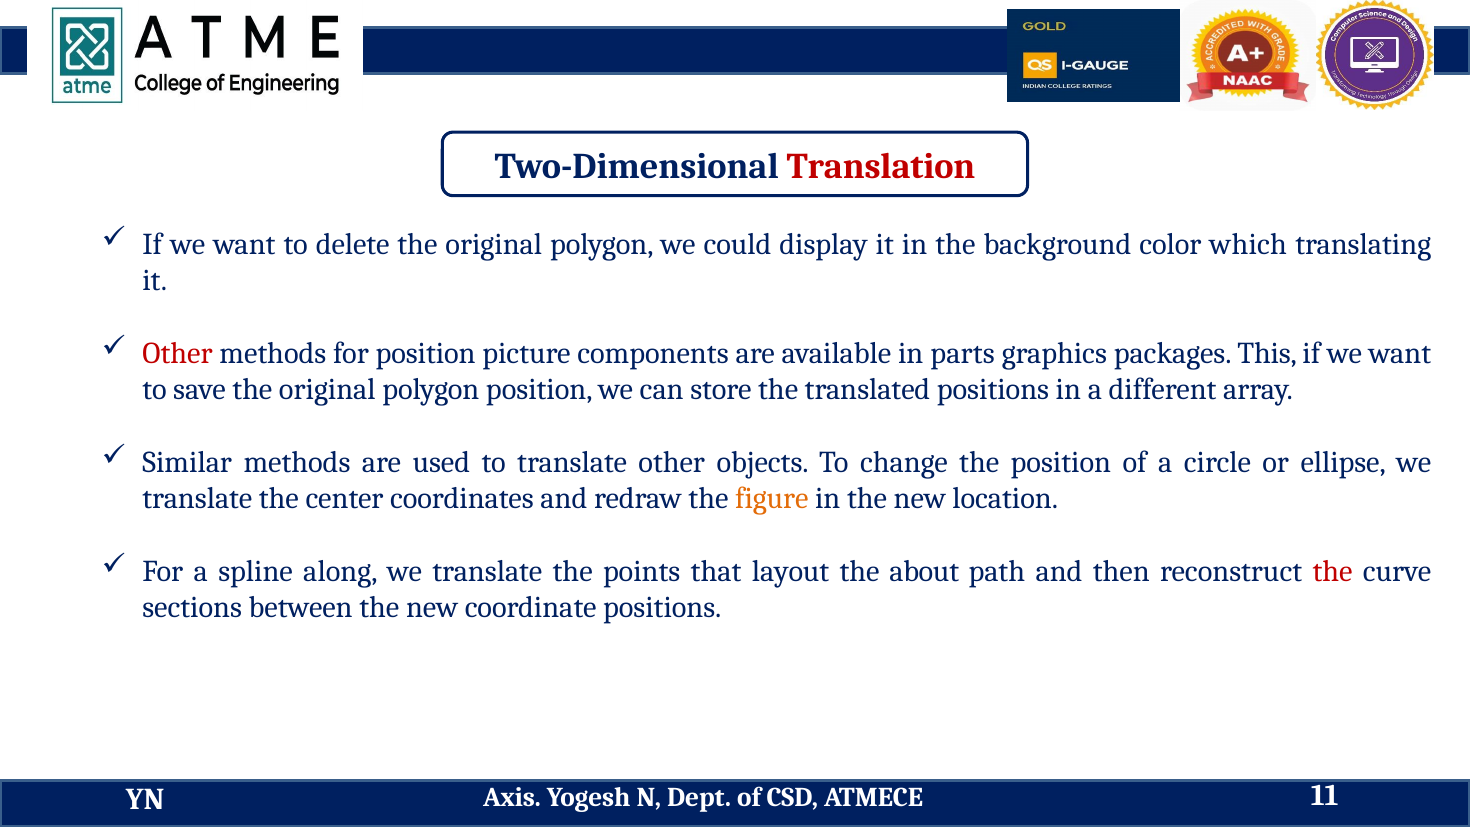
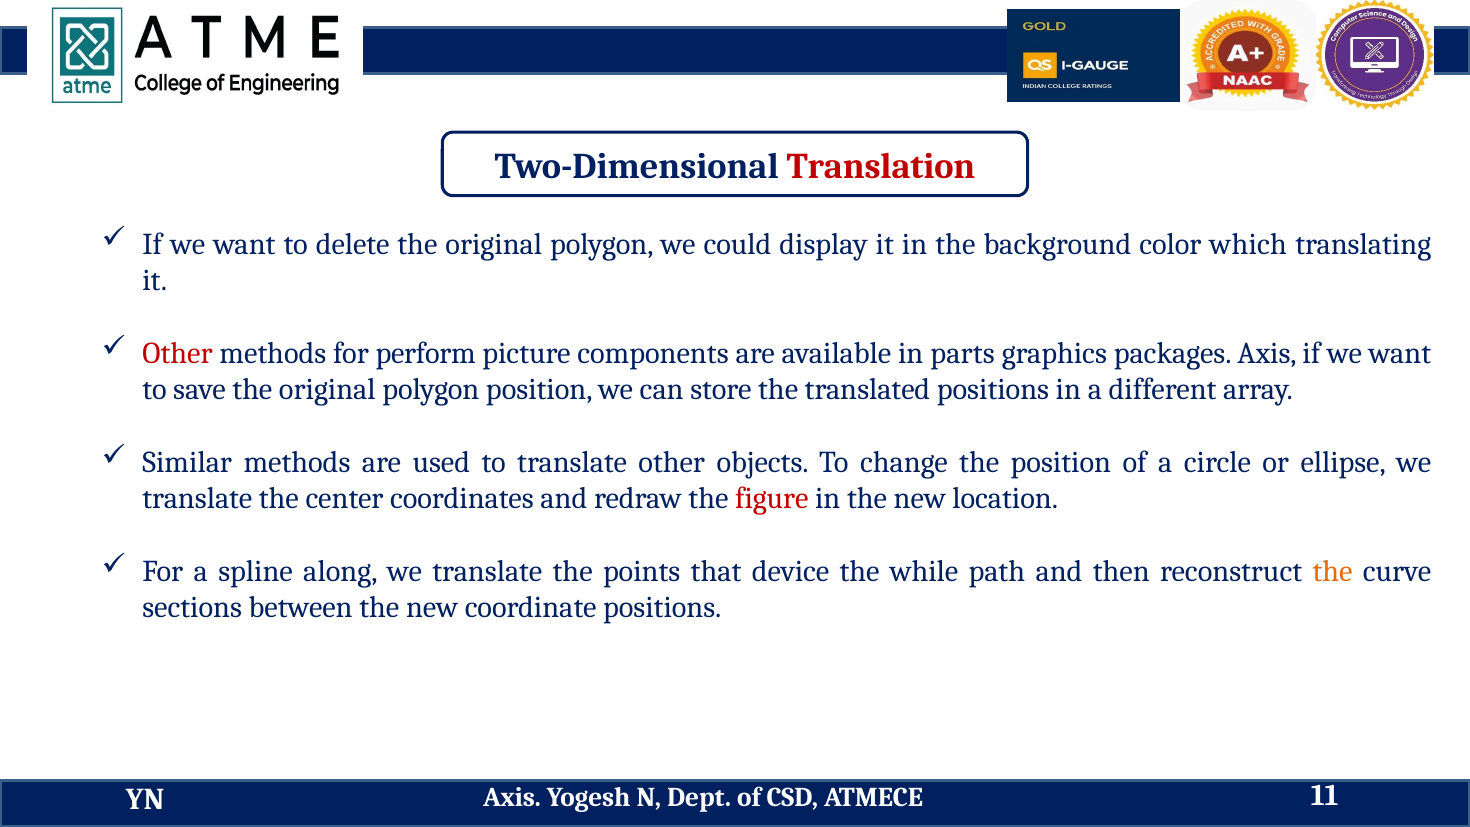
for position: position -> perform
packages This: This -> Axis
figure colour: orange -> red
layout: layout -> device
about: about -> while
the at (1333, 571) colour: red -> orange
